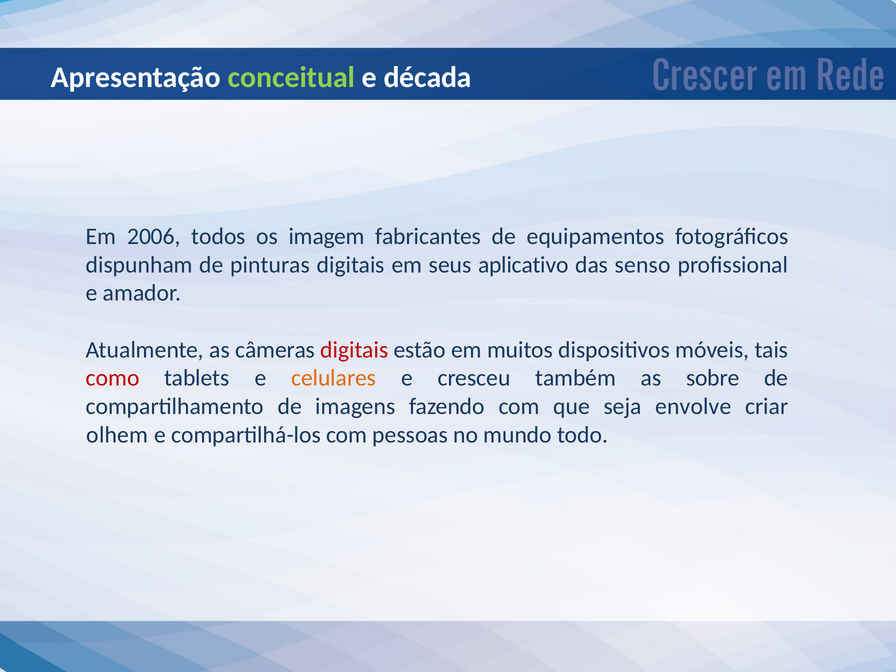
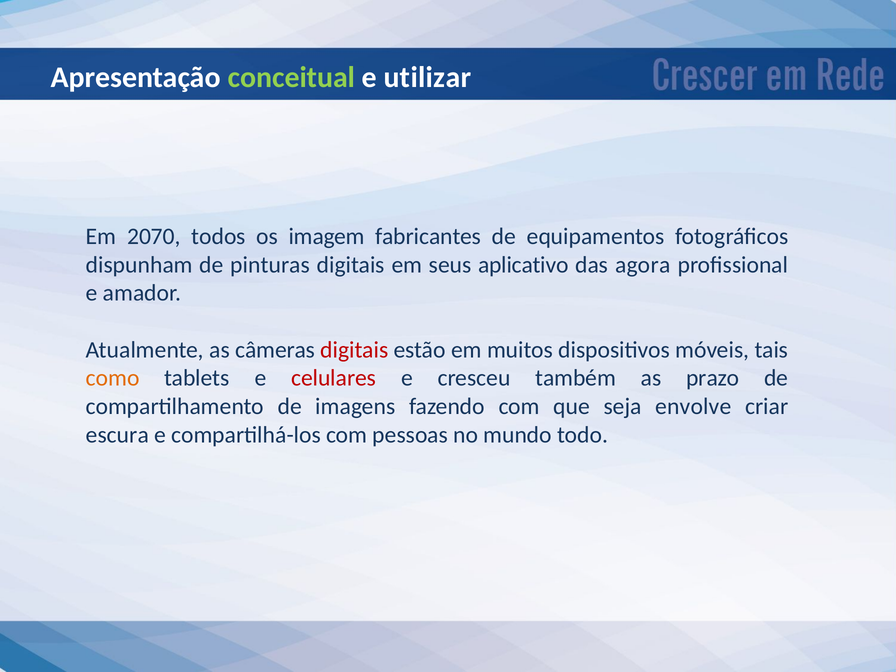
década: década -> utilizar
2006: 2006 -> 2070
senso: senso -> agora
como colour: red -> orange
celulares colour: orange -> red
sobre: sobre -> prazo
olhem: olhem -> escura
